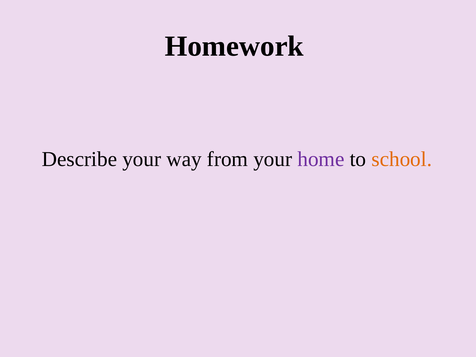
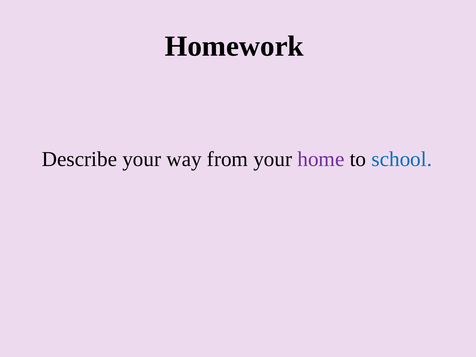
school colour: orange -> blue
